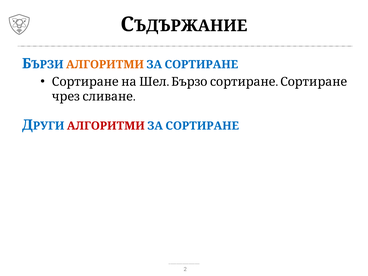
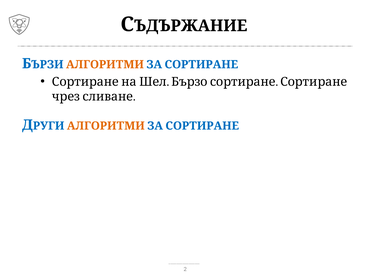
АЛГОРИТМИ at (106, 126) colour: red -> orange
